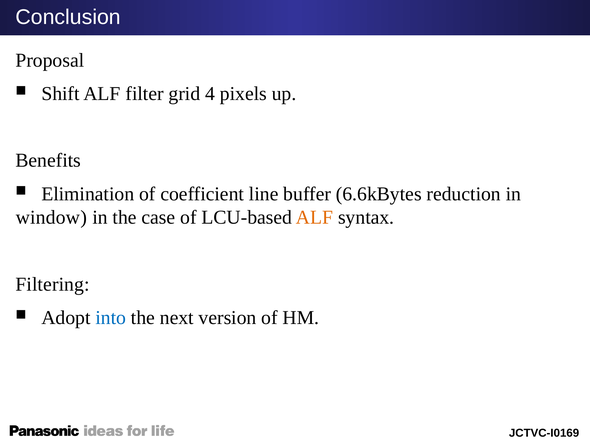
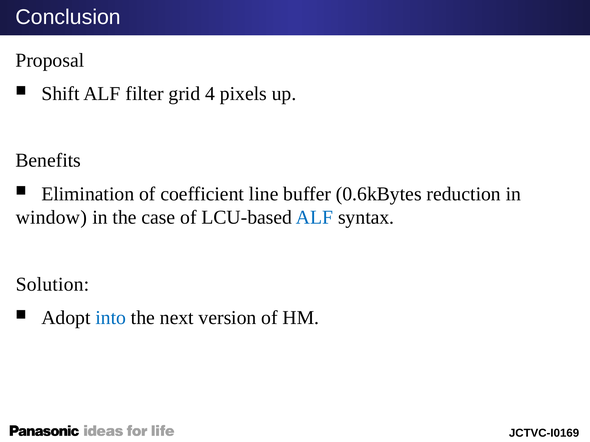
6.6kBytes: 6.6kBytes -> 0.6kBytes
ALF at (315, 218) colour: orange -> blue
Filtering: Filtering -> Solution
